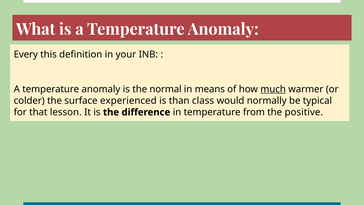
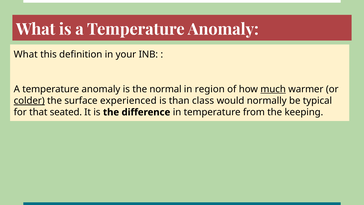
Every at (26, 55): Every -> What
means: means -> region
colder underline: none -> present
lesson: lesson -> seated
positive: positive -> keeping
